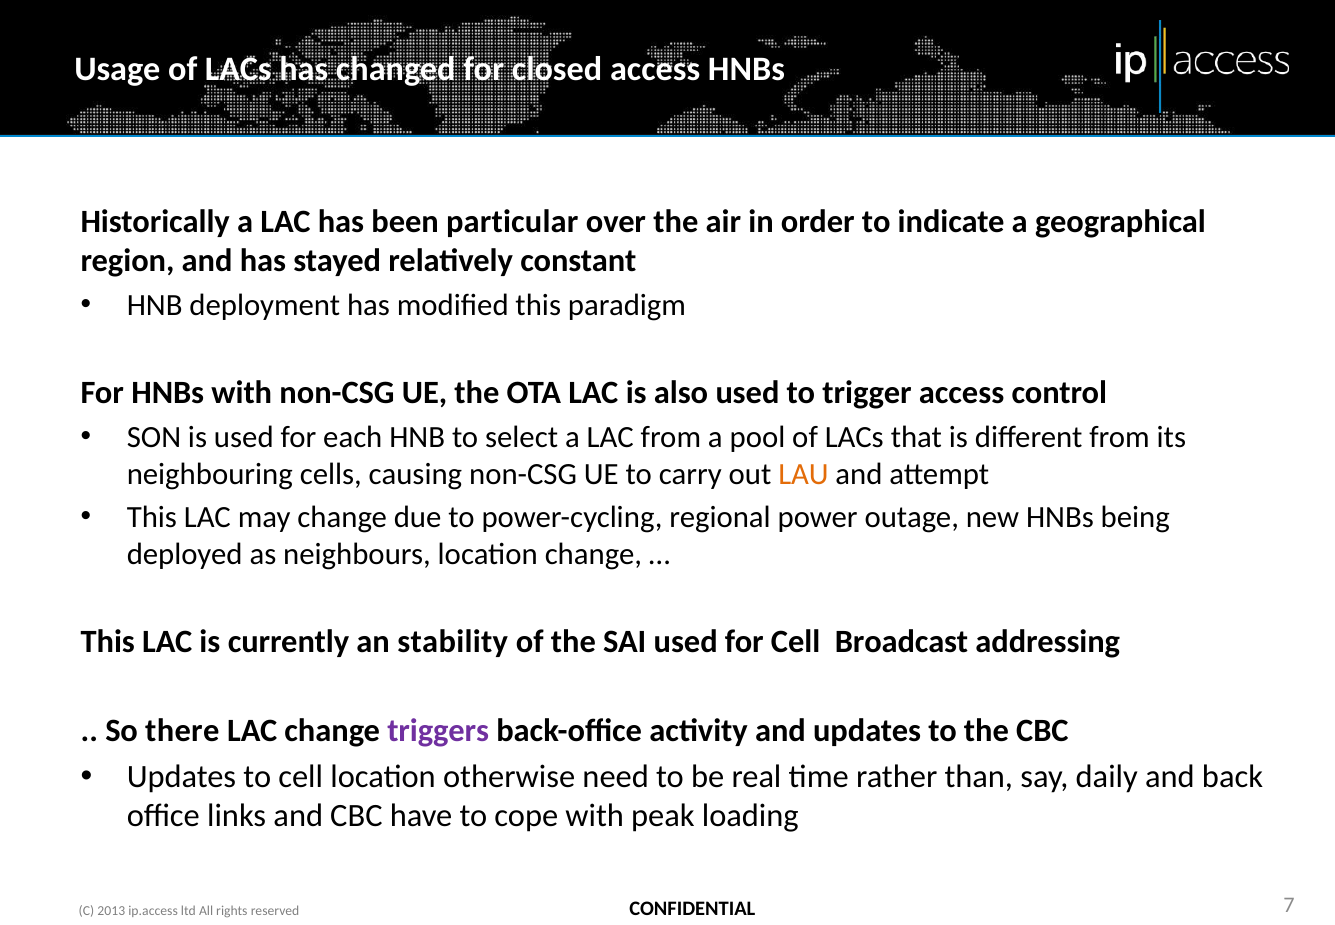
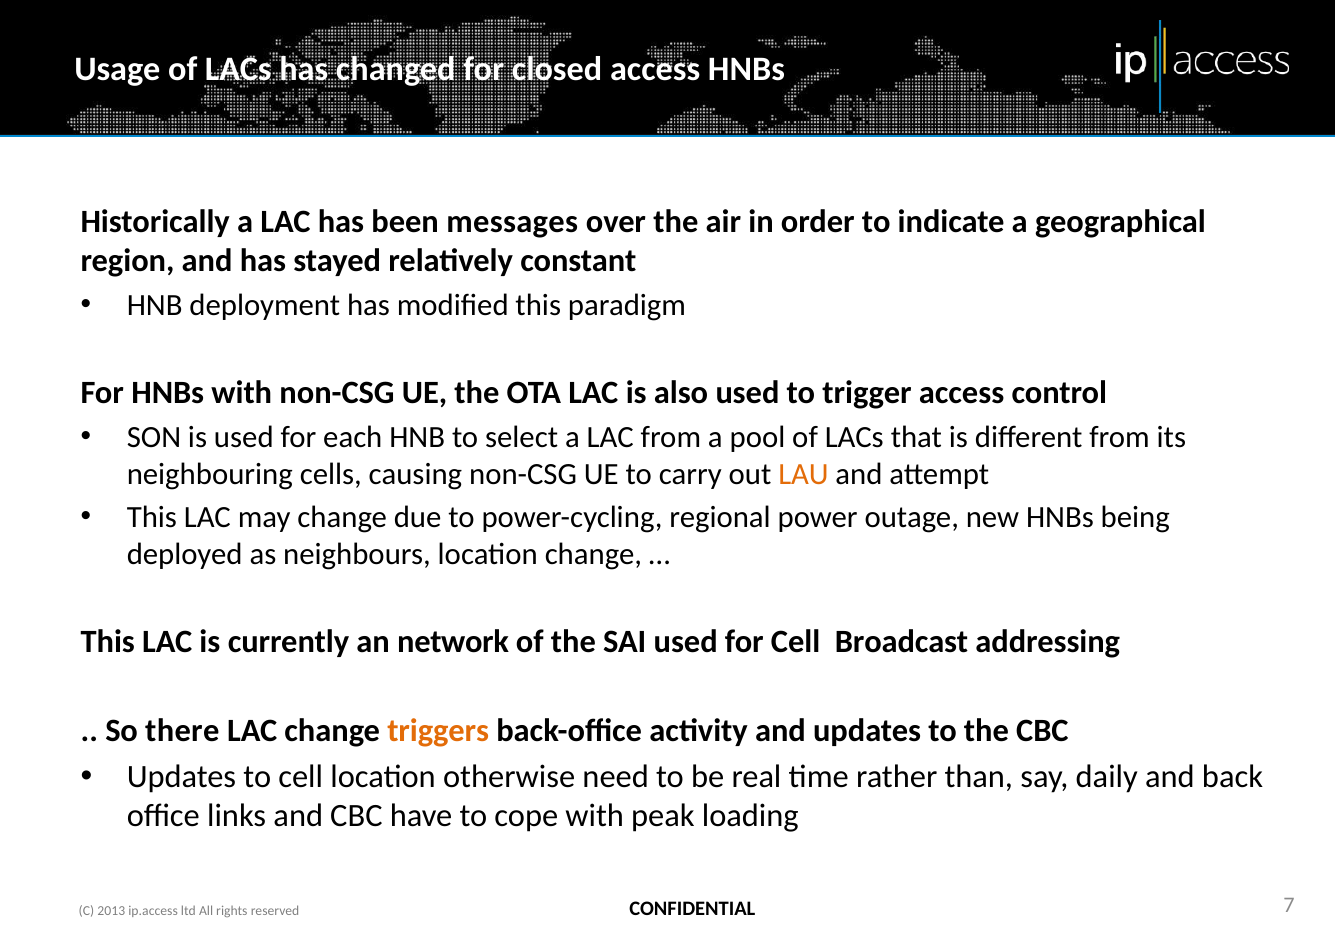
particular: particular -> messages
stability: stability -> network
triggers colour: purple -> orange
